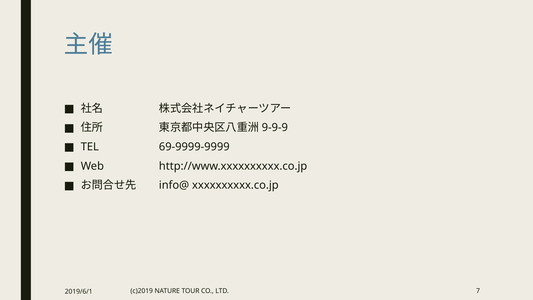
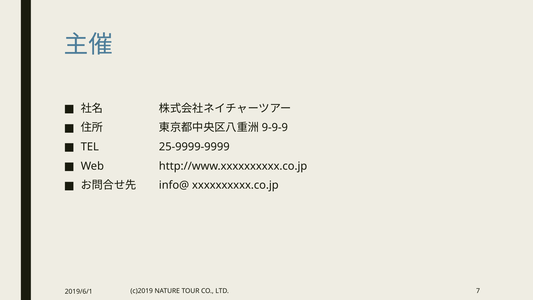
69-9999-9999: 69-9999-9999 -> 25-9999-9999
